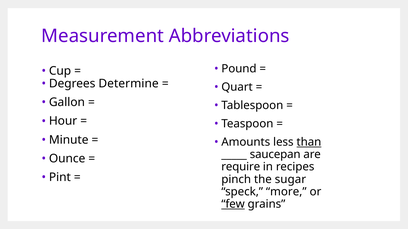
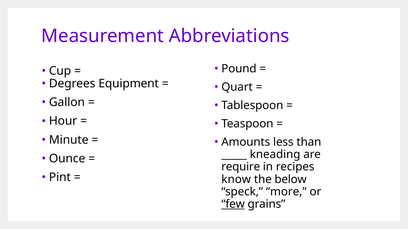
Determine: Determine -> Equipment
than underline: present -> none
saucepan: saucepan -> kneading
pinch: pinch -> know
sugar: sugar -> below
